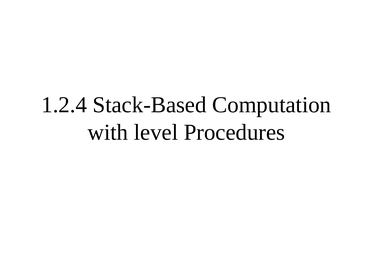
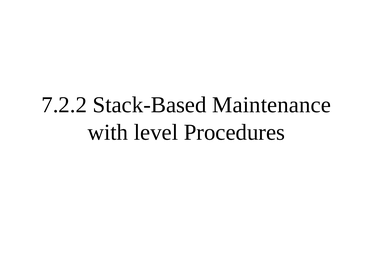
1.2.4: 1.2.4 -> 7.2.2
Computation: Computation -> Maintenance
